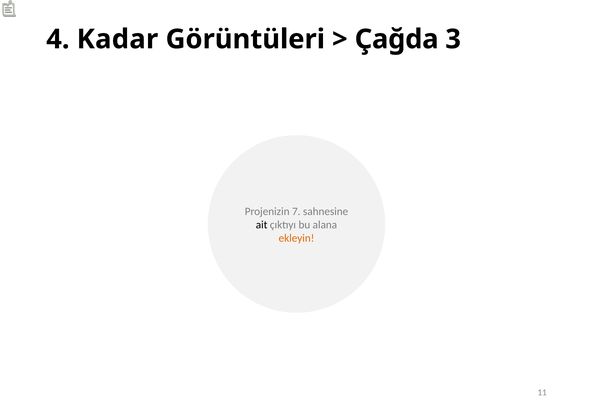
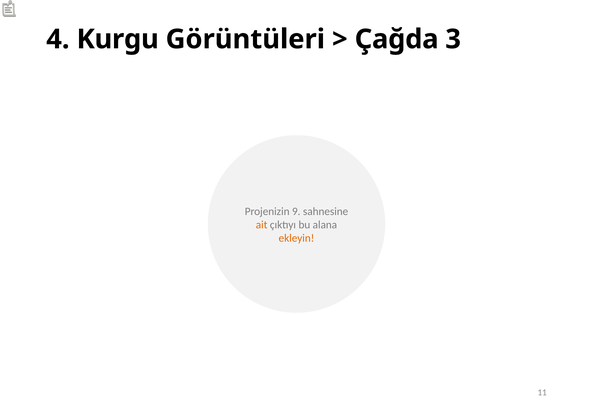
Kadar: Kadar -> Kurgu
7: 7 -> 9
ait colour: black -> orange
